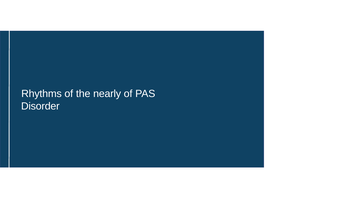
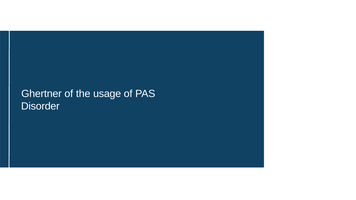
Rhythms: Rhythms -> Ghertner
nearly: nearly -> usage
